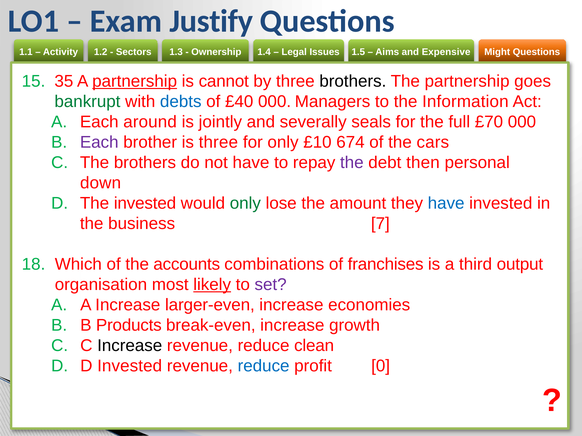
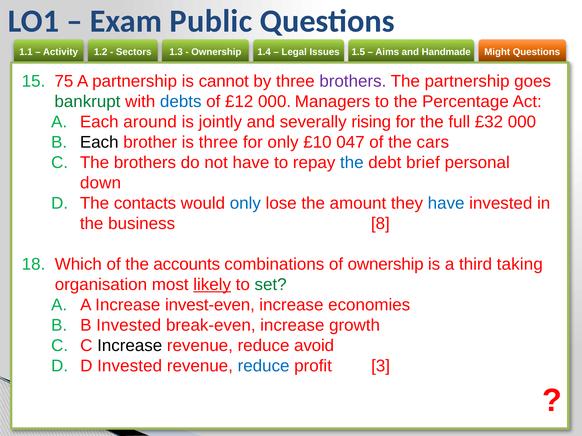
Justify: Justify -> Public
Expensive: Expensive -> Handmade
35: 35 -> 75
partnership at (135, 81) underline: present -> none
brothers at (353, 81) colour: black -> purple
£40: £40 -> £12
Information: Information -> Percentage
seals: seals -> rising
£70: £70 -> £32
Each at (99, 142) colour: purple -> black
674: 674 -> 047
the at (352, 163) colour: purple -> blue
then: then -> brief
The invested: invested -> contacts
only at (245, 203) colour: green -> blue
7: 7 -> 8
of franchises: franchises -> ownership
output: output -> taking
set colour: purple -> green
larger-even: larger-even -> invest-even
B Products: Products -> Invested
clean: clean -> avoid
0: 0 -> 3
